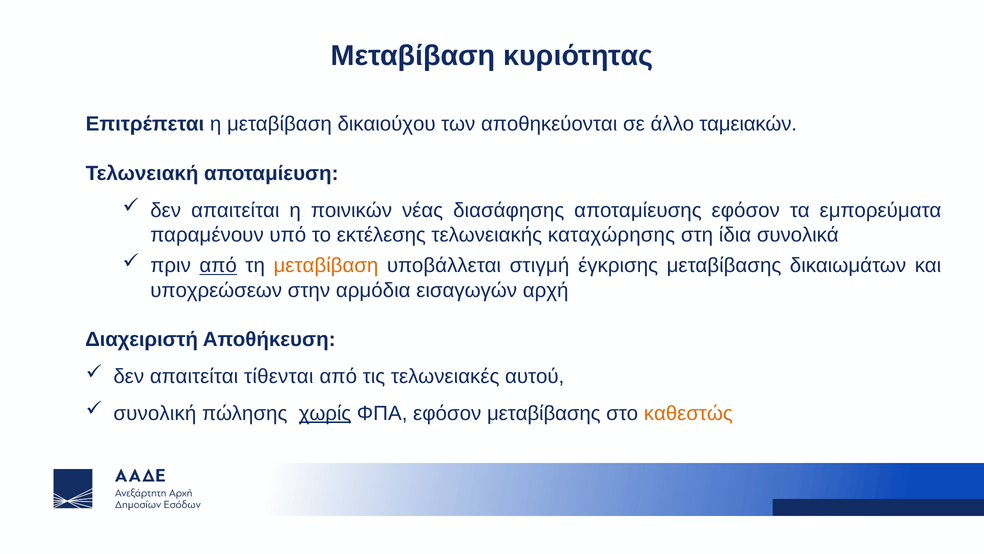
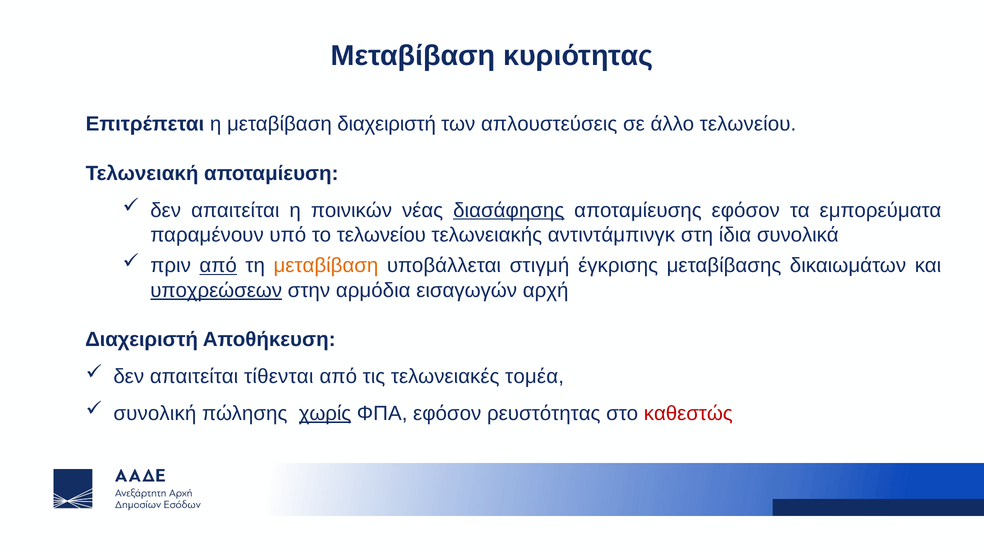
μεταβίβαση δικαιούχου: δικαιούχου -> διαχειριστή
αποθηκεύονται: αποθηκεύονται -> απλουστεύσεις
άλλο ταμειακών: ταμειακών -> τελωνείου
διασάφησης underline: none -> present
το εκτέλεσης: εκτέλεσης -> τελωνείου
καταχώρησης: καταχώρησης -> αντιντάμπινγκ
υποχρεώσεων underline: none -> present
αυτού: αυτού -> τομέα
εφόσον μεταβίβασης: μεταβίβασης -> ρευστότητας
καθεστώς colour: orange -> red
